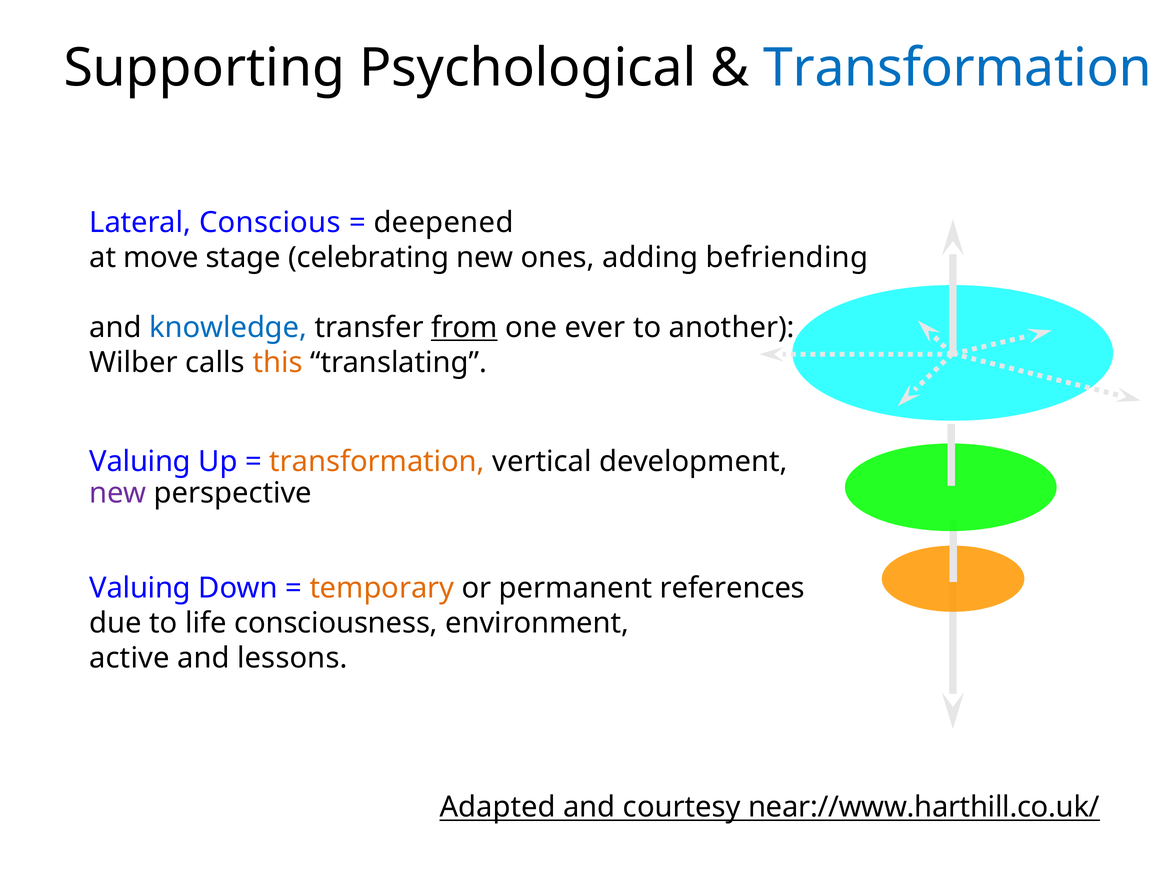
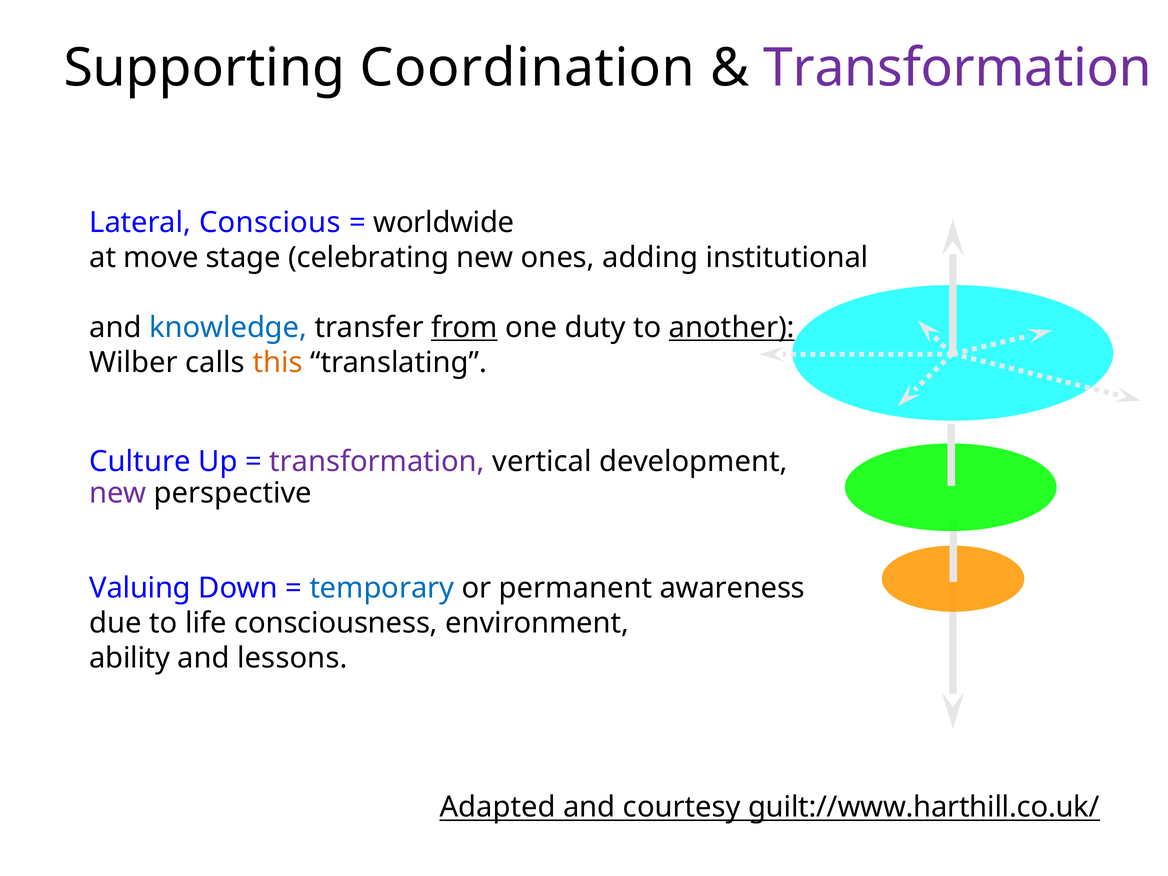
Psychological: Psychological -> Coordination
Transformation at (958, 68) colour: blue -> purple
deepened: deepened -> worldwide
befriending: befriending -> institutional
ever: ever -> duty
another underline: none -> present
Valuing at (140, 462): Valuing -> Culture
transformation at (377, 462) colour: orange -> purple
temporary colour: orange -> blue
references: references -> awareness
active: active -> ability
near://www.harthill.co.uk/: near://www.harthill.co.uk/ -> guilt://www.harthill.co.uk/
